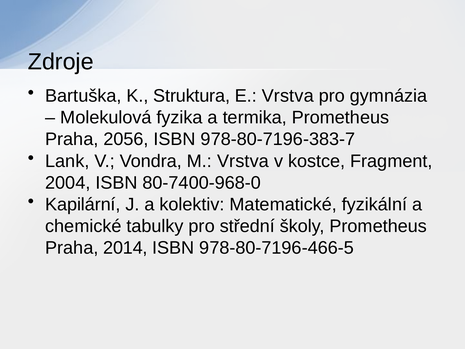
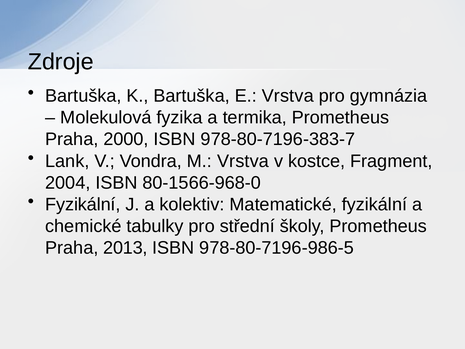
K Struktura: Struktura -> Bartuška
2056: 2056 -> 2000
80-7400-968-0: 80-7400-968-0 -> 80-1566-968-0
Kapilární at (83, 204): Kapilární -> Fyzikální
2014: 2014 -> 2013
978-80-7196-466-5: 978-80-7196-466-5 -> 978-80-7196-986-5
